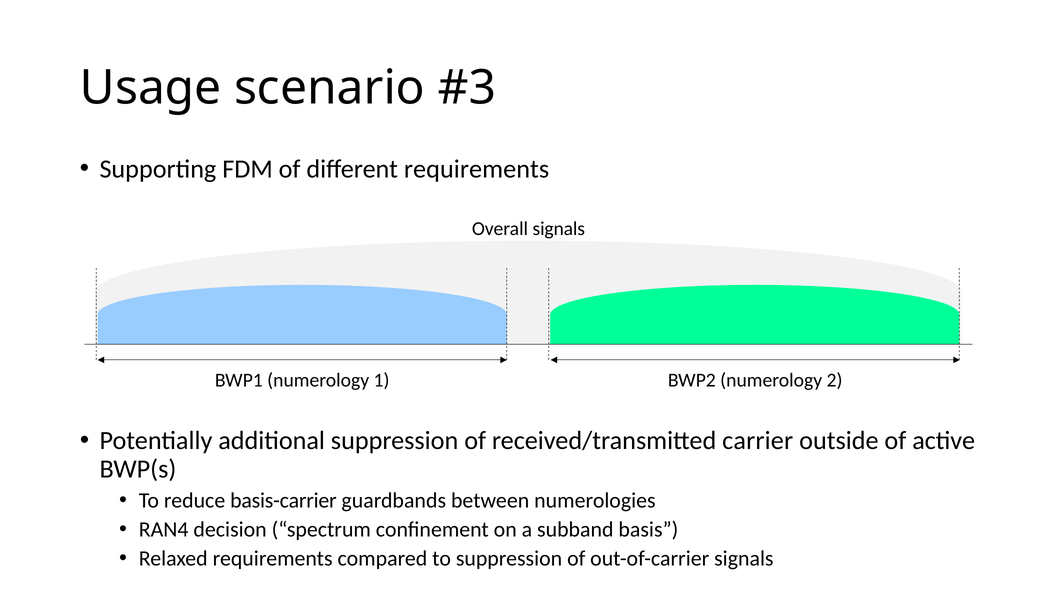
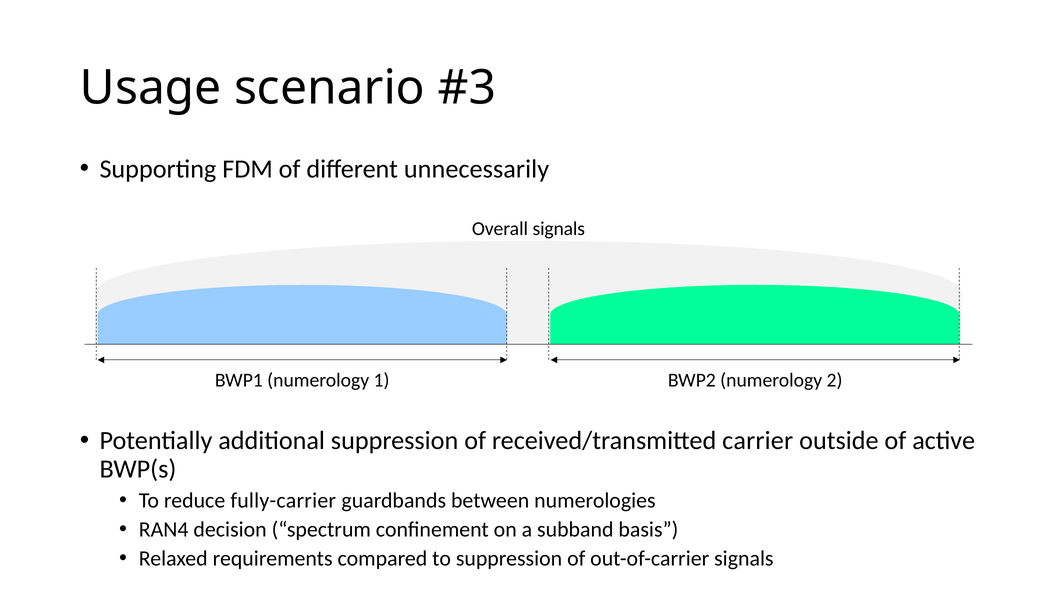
different requirements: requirements -> unnecessarily
basis-carrier: basis-carrier -> fully-carrier
